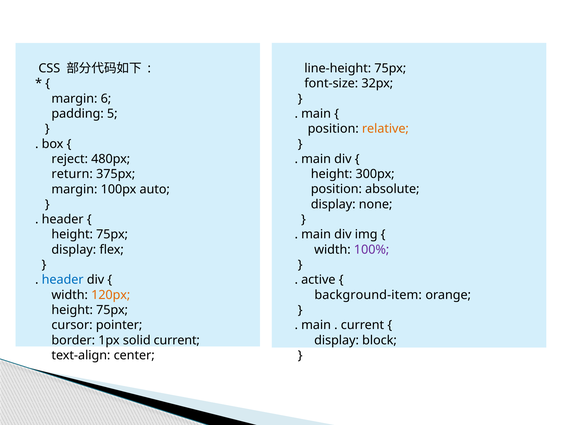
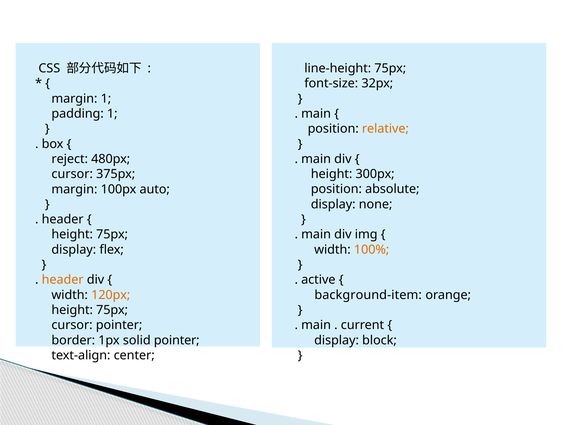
margin 6: 6 -> 1
padding 5: 5 -> 1
return at (72, 174): return -> cursor
100% colour: purple -> orange
header at (63, 280) colour: blue -> orange
solid current: current -> pointer
